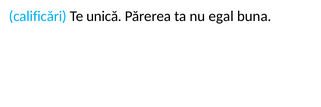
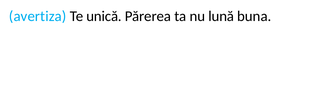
calificări: calificări -> avertiza
egal: egal -> lună
